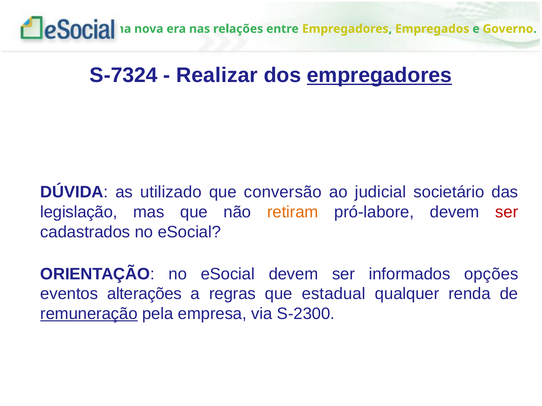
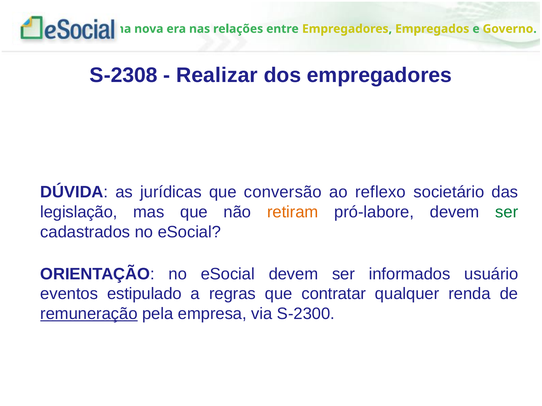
S-7324: S-7324 -> S-2308
empregadores at (379, 75) underline: present -> none
utilizado: utilizado -> jurídicas
judicial: judicial -> reflexo
ser at (507, 212) colour: red -> green
opções: opções -> usuário
alterações: alterações -> estipulado
estadual: estadual -> contratar
